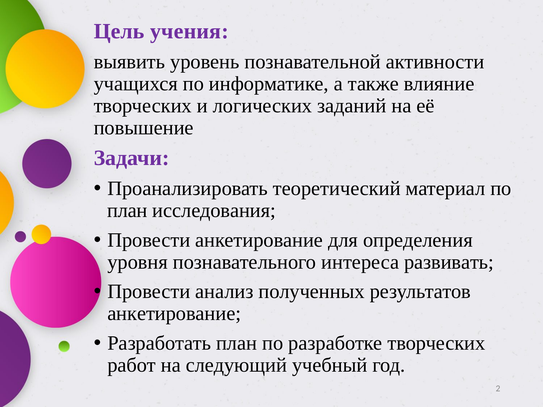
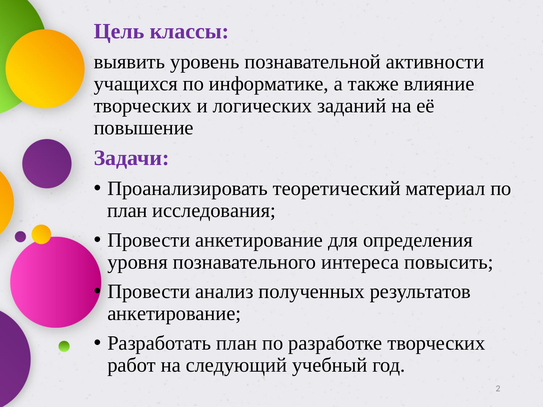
учения: учения -> классы
развивать: развивать -> повысить
